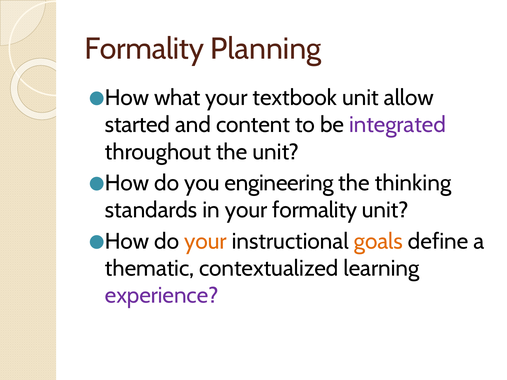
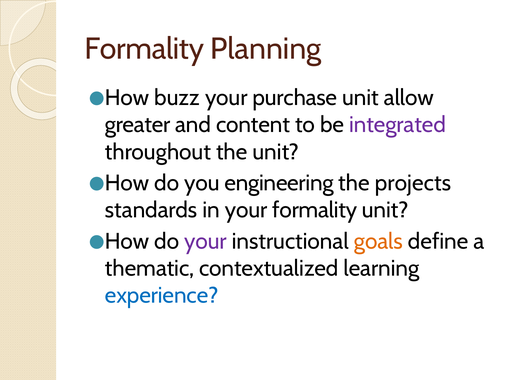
what: what -> buzz
textbook: textbook -> purchase
started: started -> greater
thinking: thinking -> projects
your at (206, 242) colour: orange -> purple
experience colour: purple -> blue
